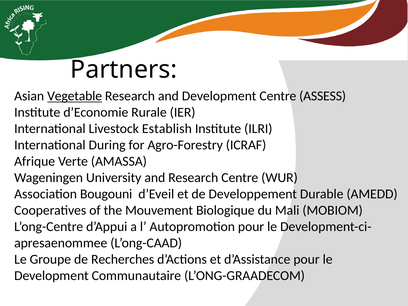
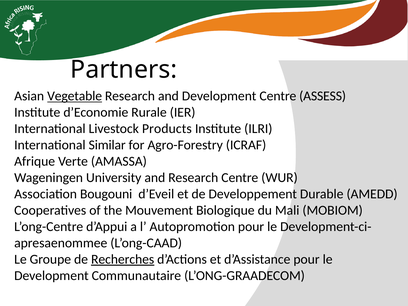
Establish: Establish -> Products
During: During -> Similar
Recherches underline: none -> present
